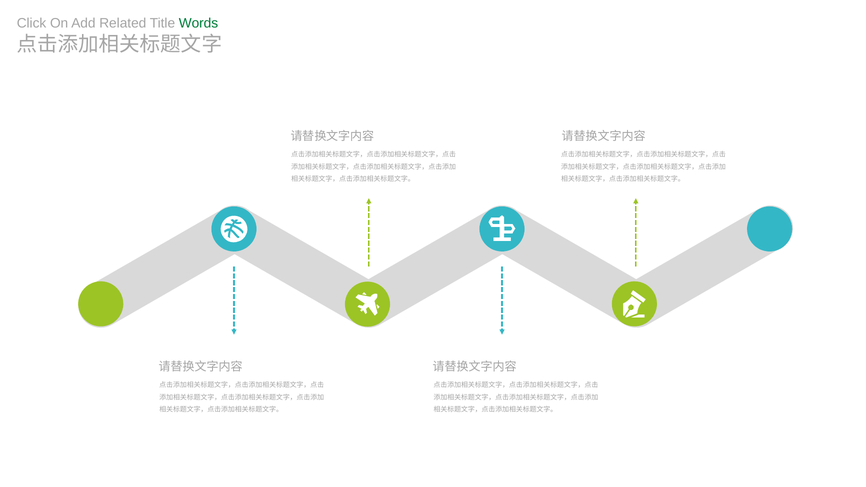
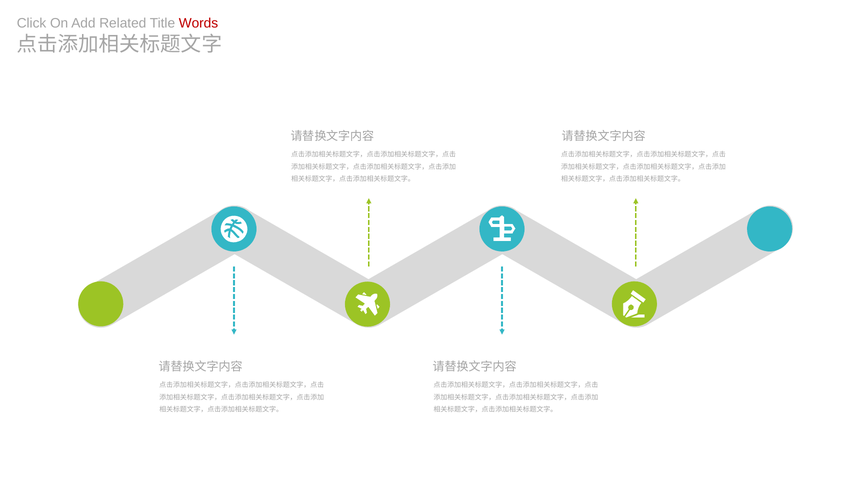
Words colour: green -> red
